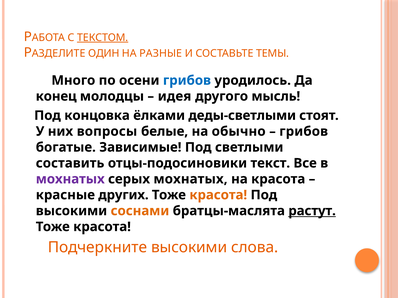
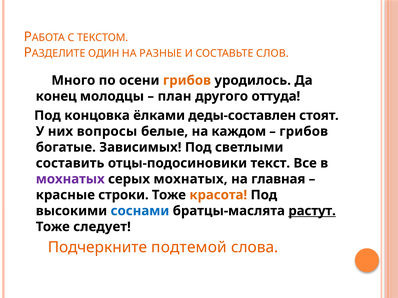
ТЕКСТОМ underline: present -> none
ТЕМЫ: ТЕМЫ -> СЛОВ
грибов at (187, 81) colour: blue -> orange
идея: идея -> план
мысль: мысль -> оттуда
деды-светлыми: деды-светлыми -> деды-составлен
обычно: обычно -> каждом
Зависимые: Зависимые -> Зависимых
на красота: красота -> главная
других: других -> строки
соснами colour: orange -> blue
красота at (102, 227): красота -> следует
Подчеркните высокими: высокими -> подтемой
